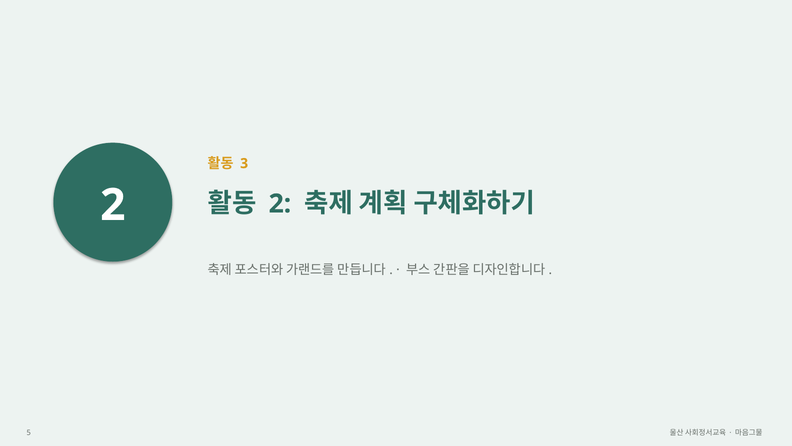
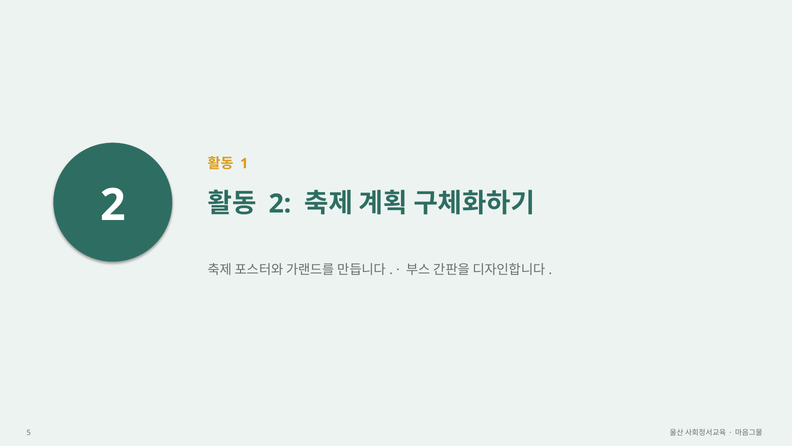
3: 3 -> 1
